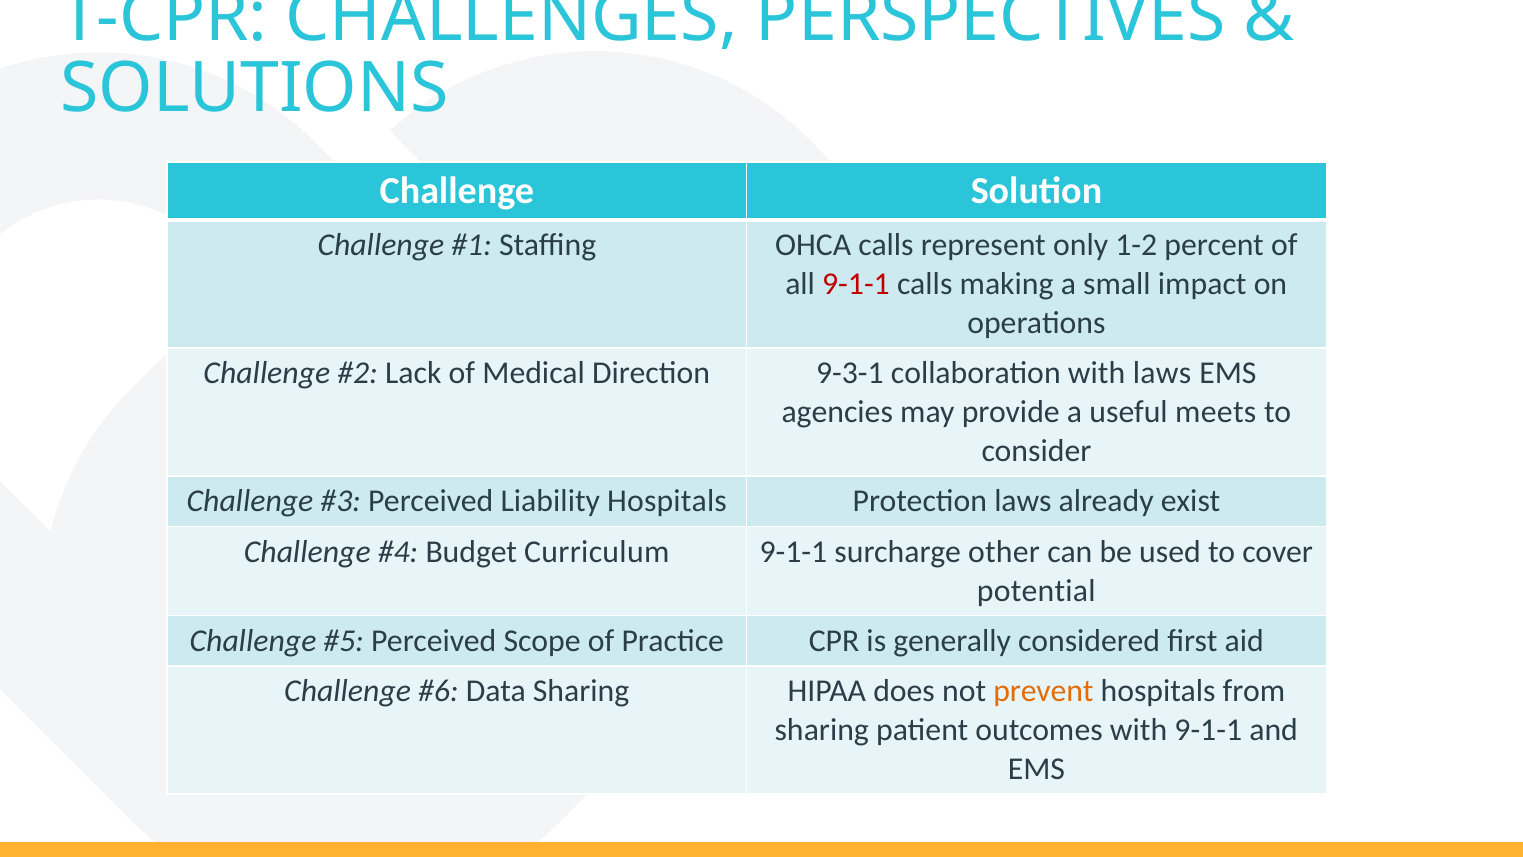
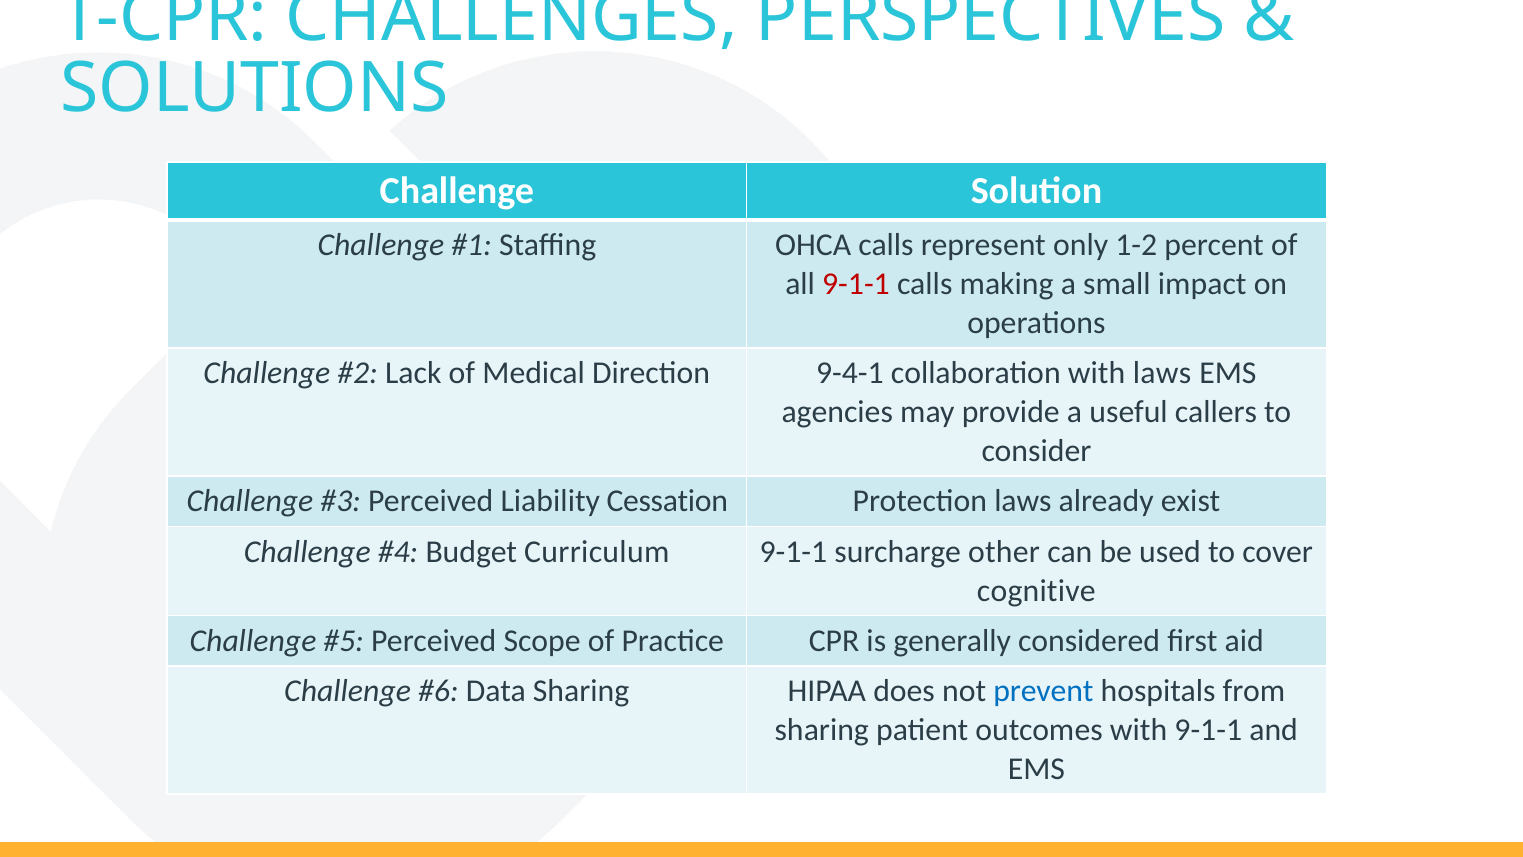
9-3-1: 9-3-1 -> 9-4-1
meets: meets -> callers
Liability Hospitals: Hospitals -> Cessation
potential: potential -> cognitive
prevent colour: orange -> blue
